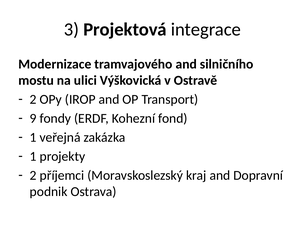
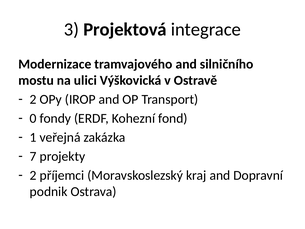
9: 9 -> 0
1 at (33, 156): 1 -> 7
